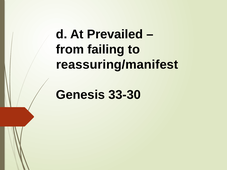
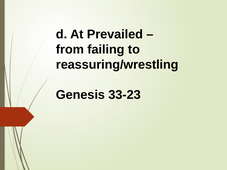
reassuring/manifest: reassuring/manifest -> reassuring/wrestling
33-30: 33-30 -> 33-23
